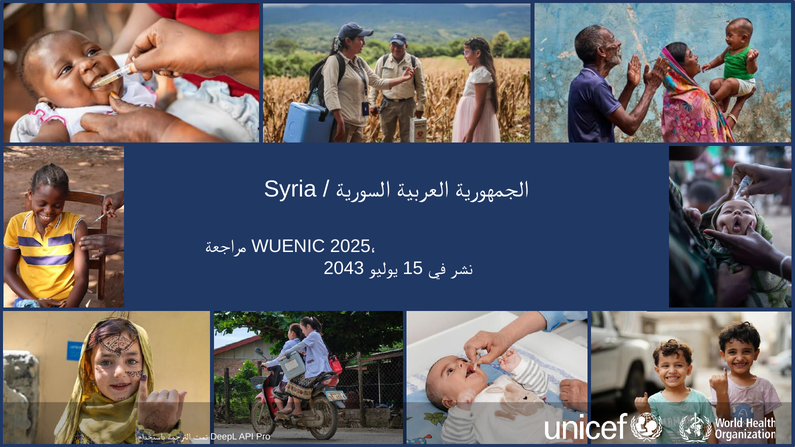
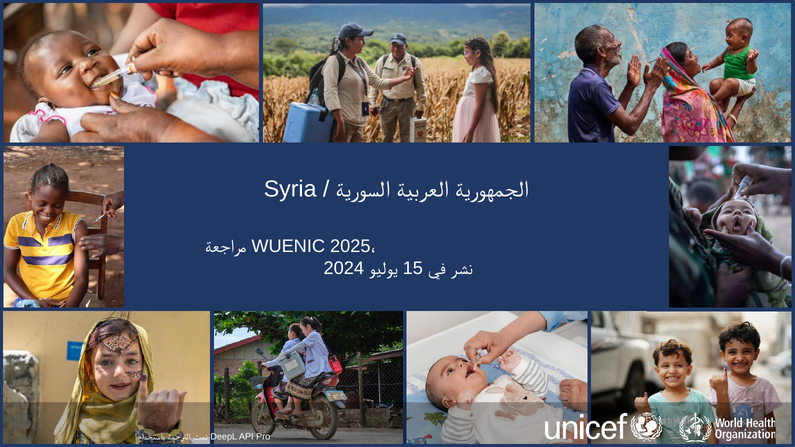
2043: 2043 -> 2024
